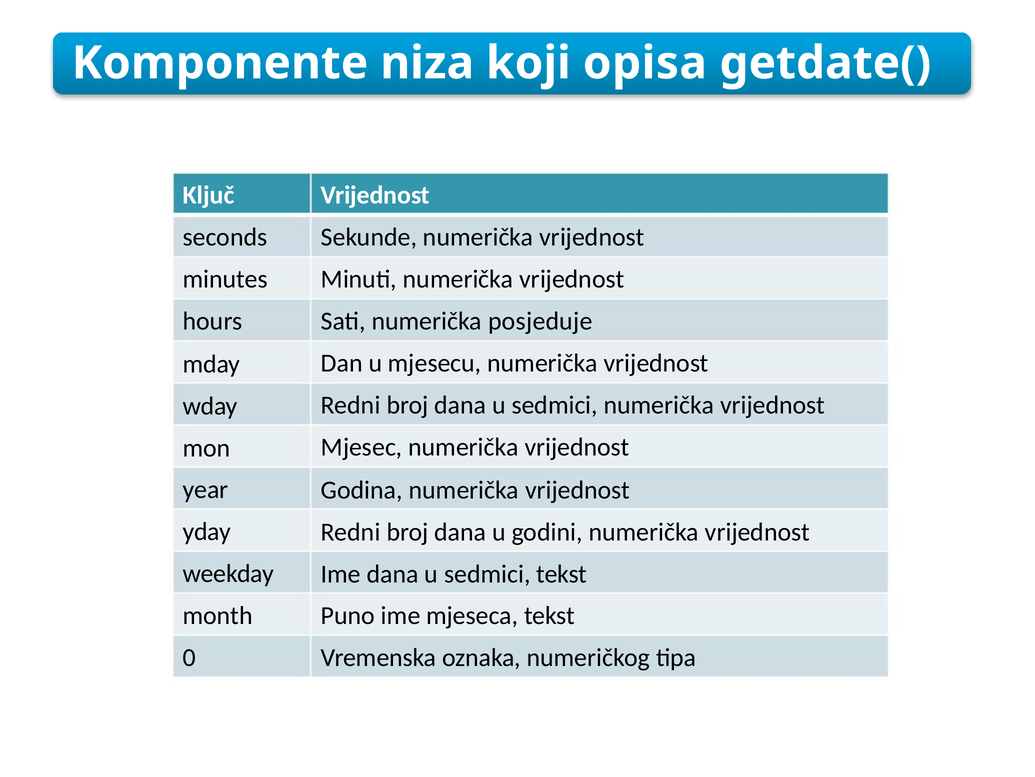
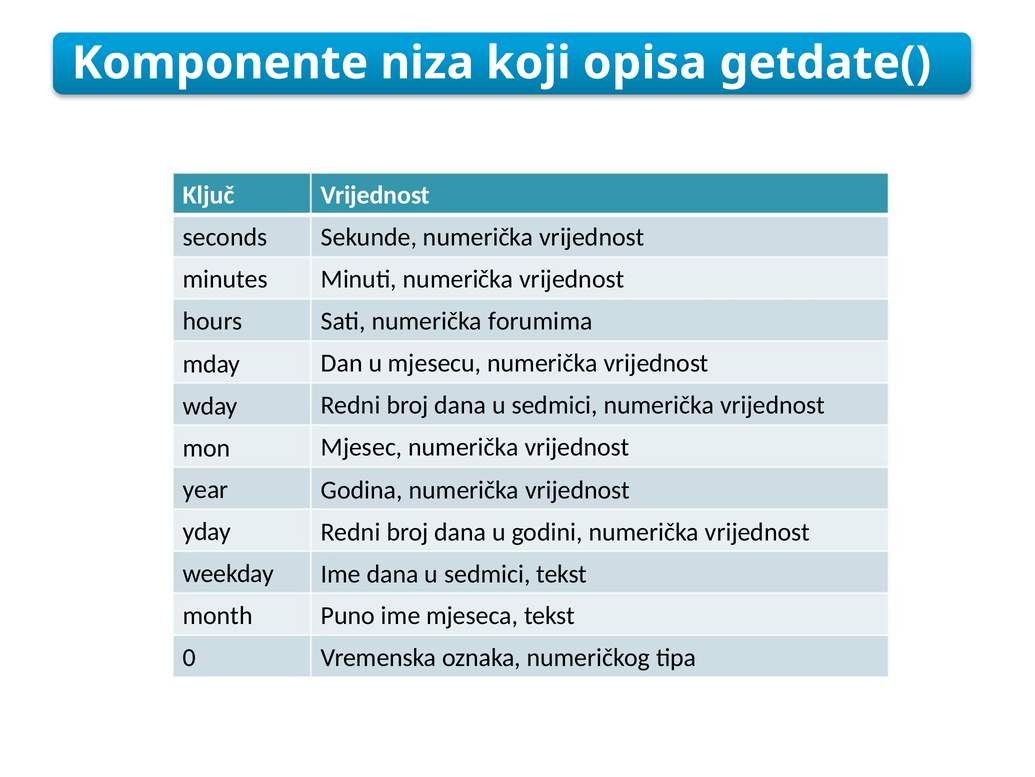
posjeduje: posjeduje -> forumima
